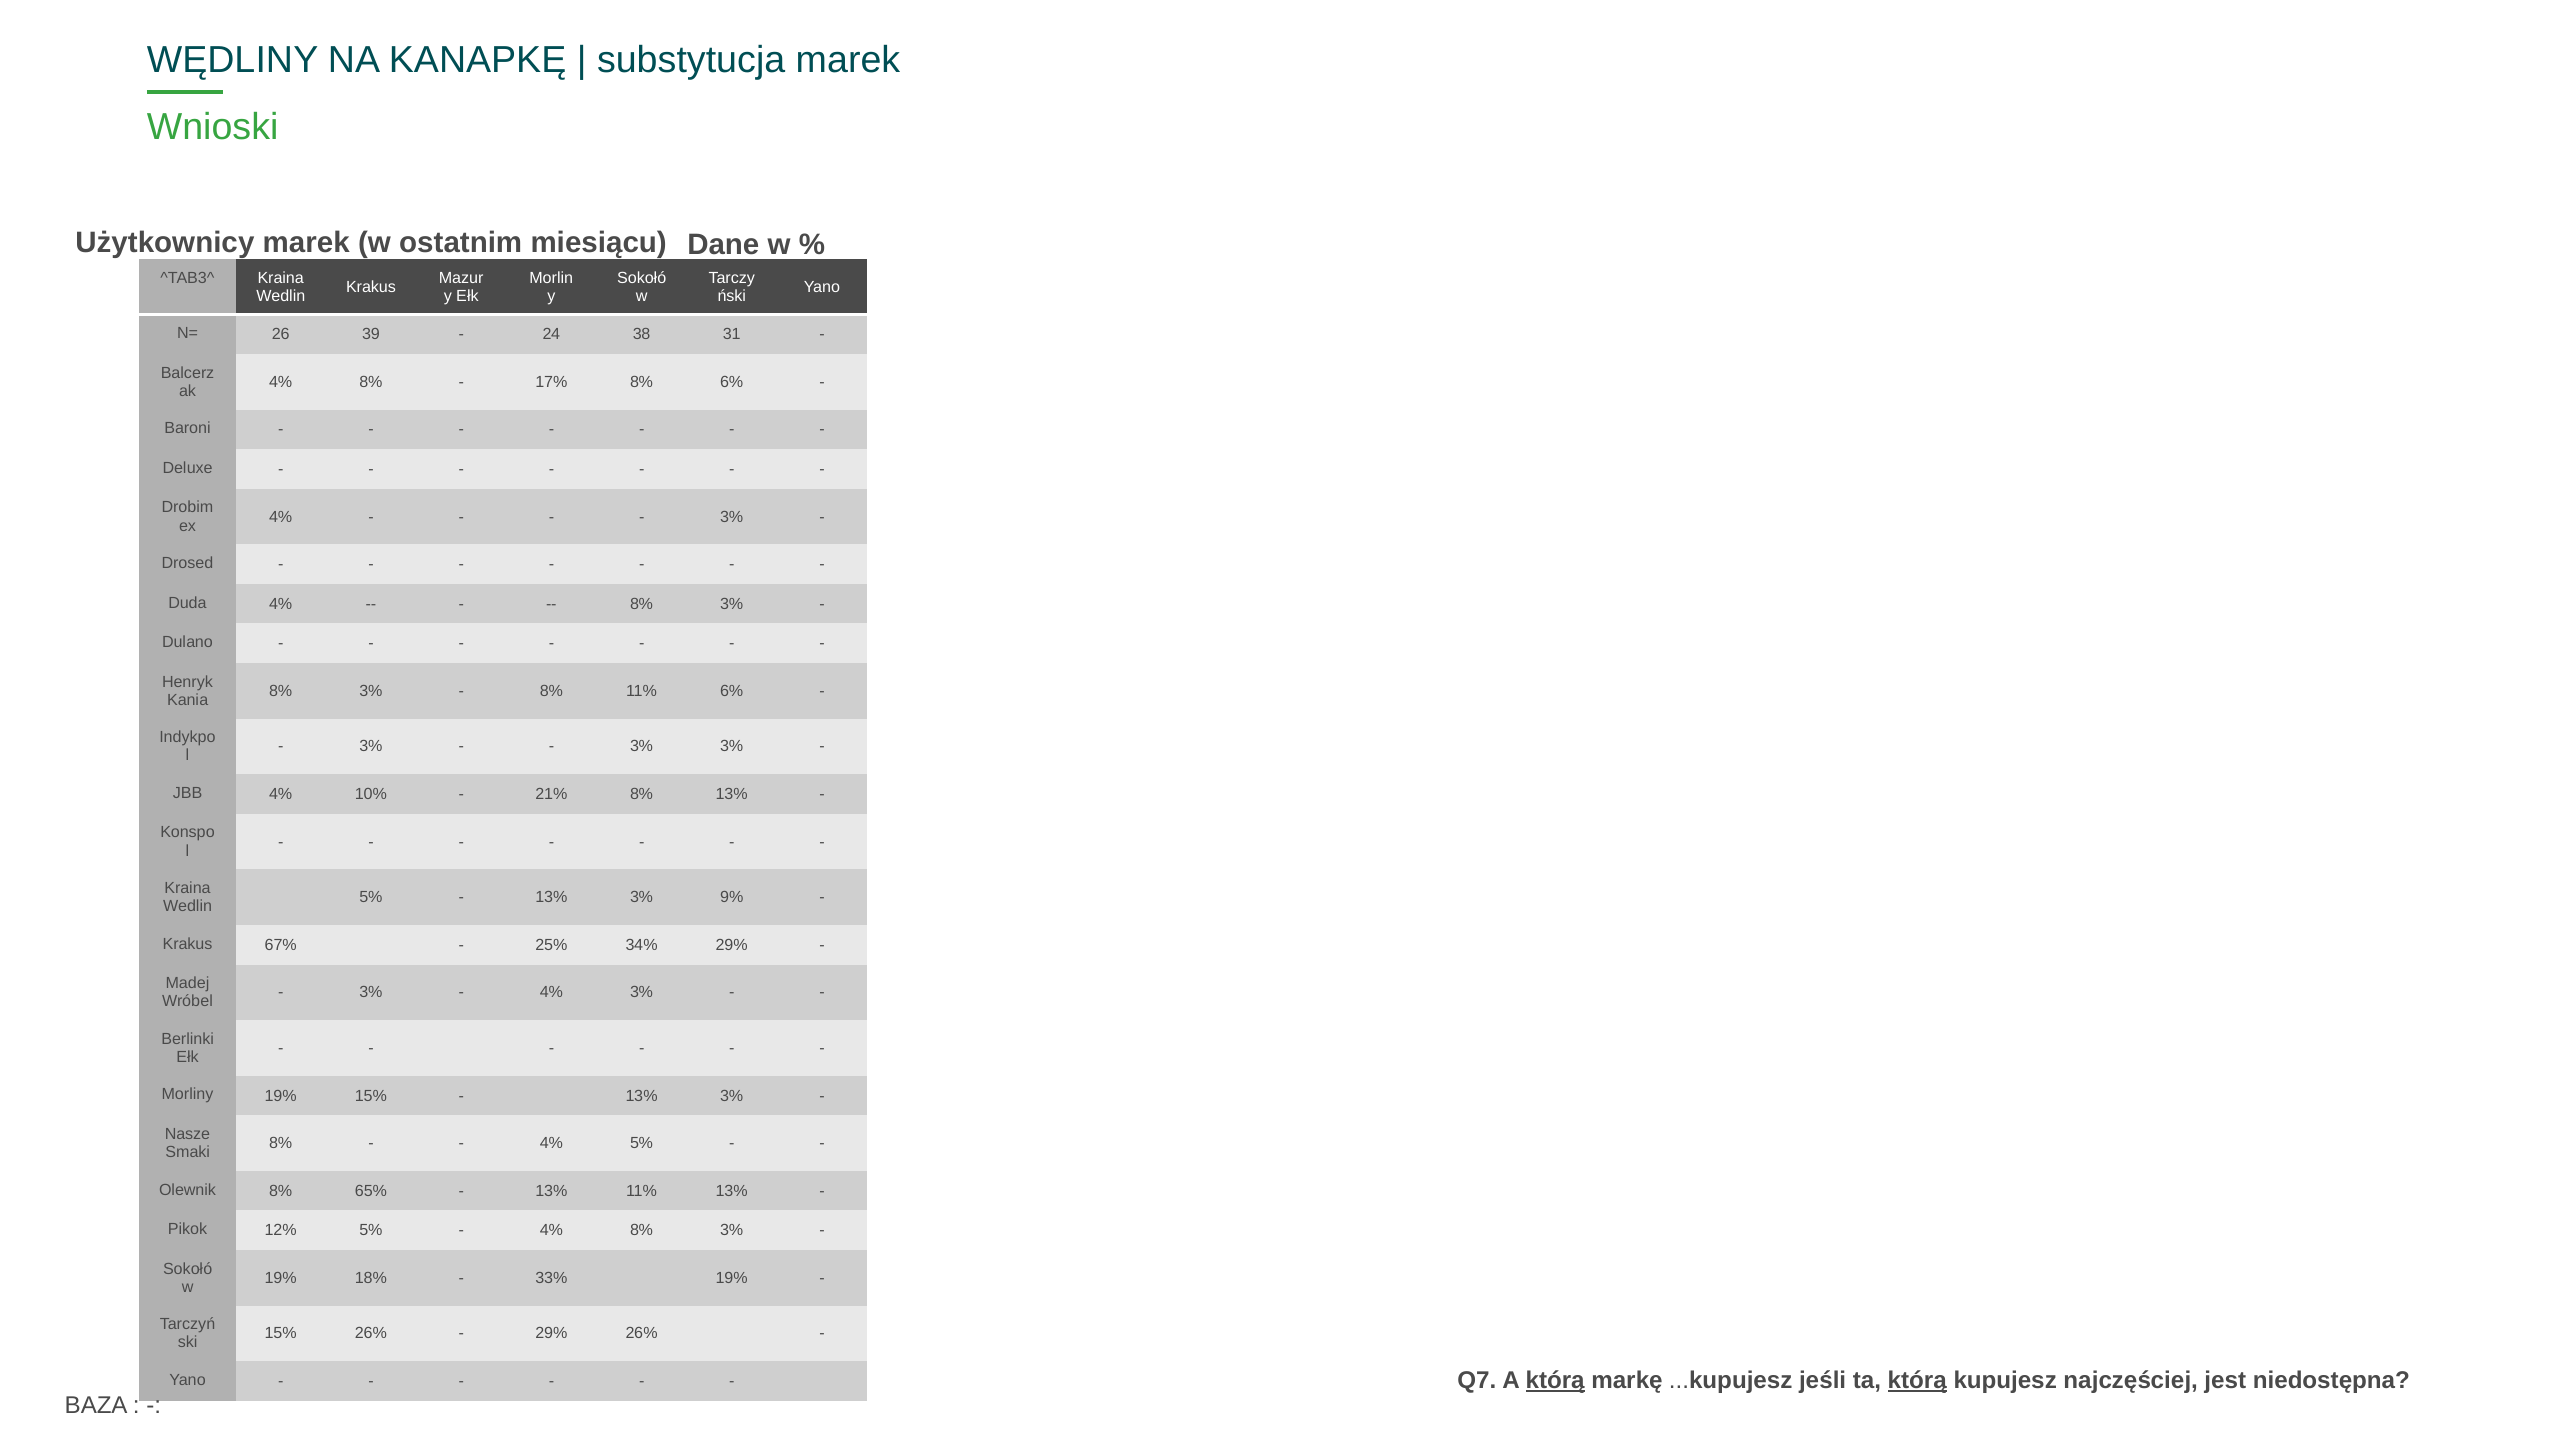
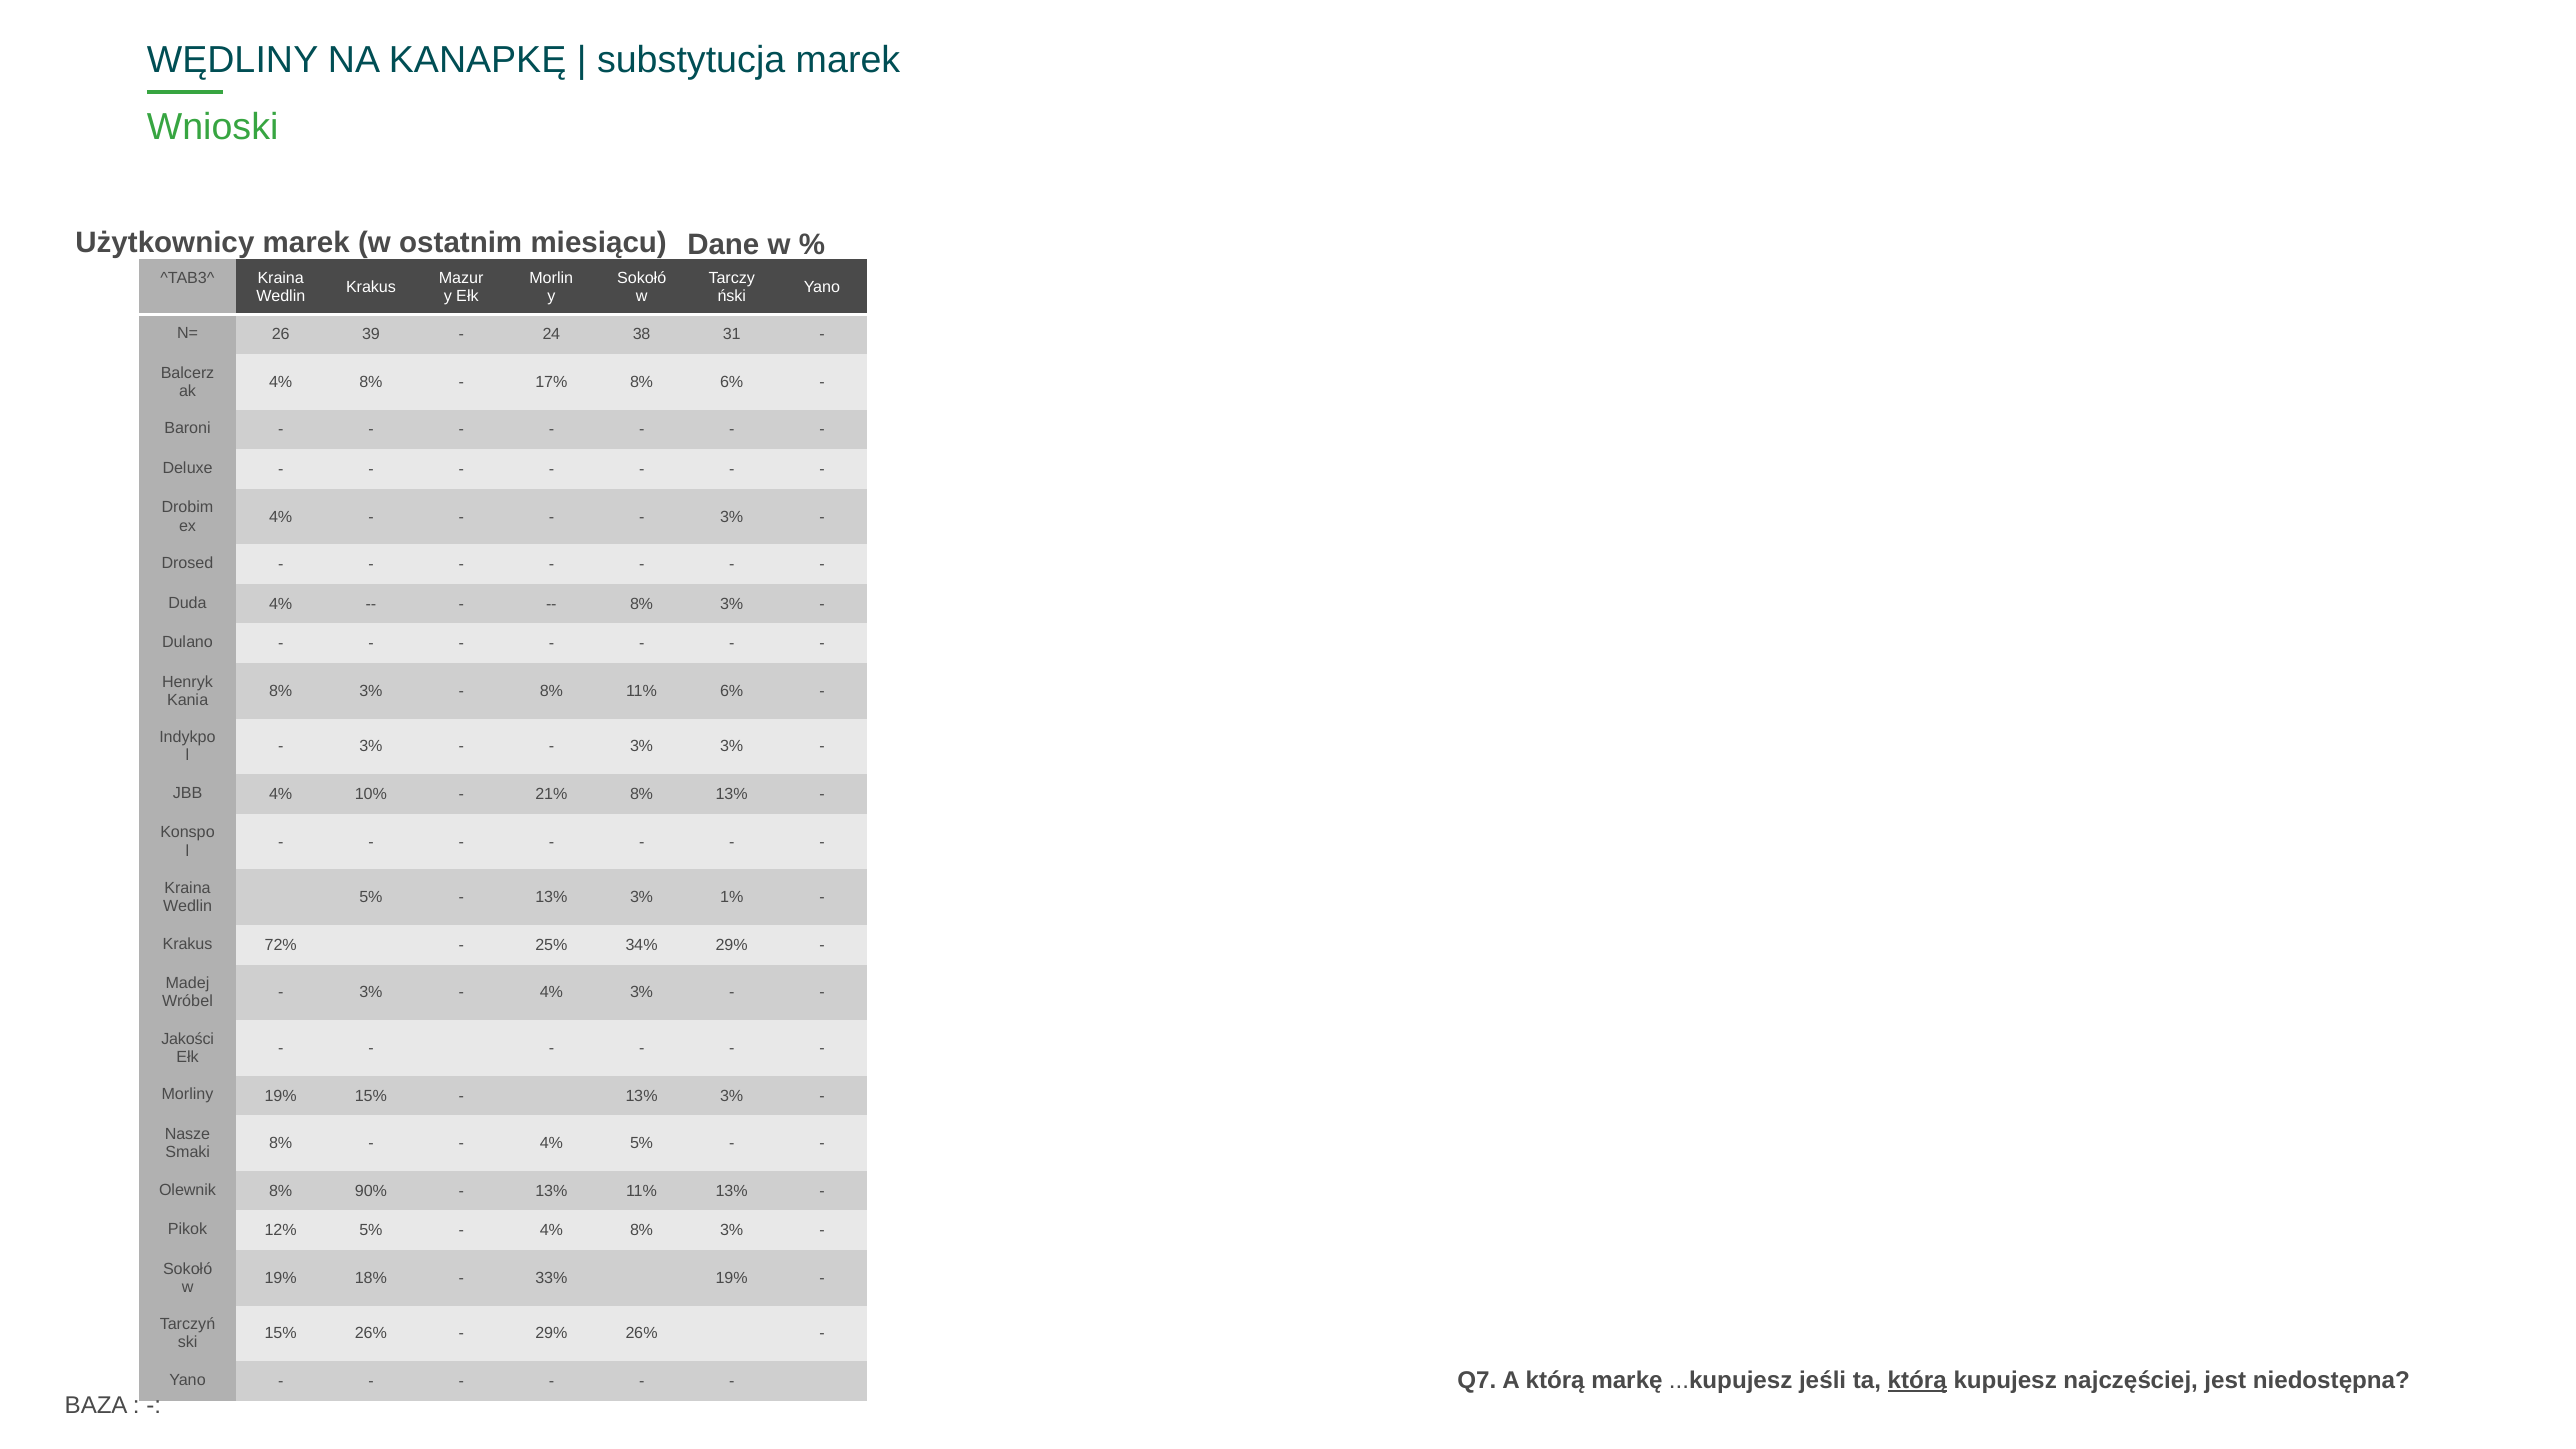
9%: 9% -> 1%
67%: 67% -> 72%
Berlinki: Berlinki -> Jakości
65%: 65% -> 90%
którą at (1555, 1381) underline: present -> none
